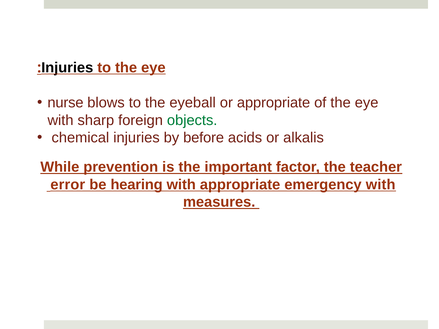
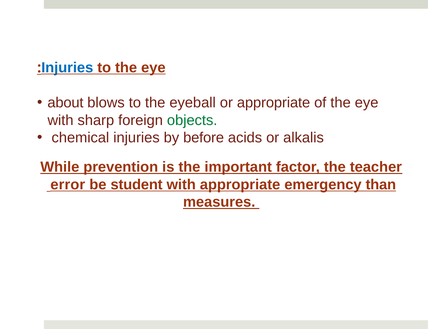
Injuries at (67, 68) colour: black -> blue
nurse: nurse -> about
hearing: hearing -> student
emergency with: with -> than
